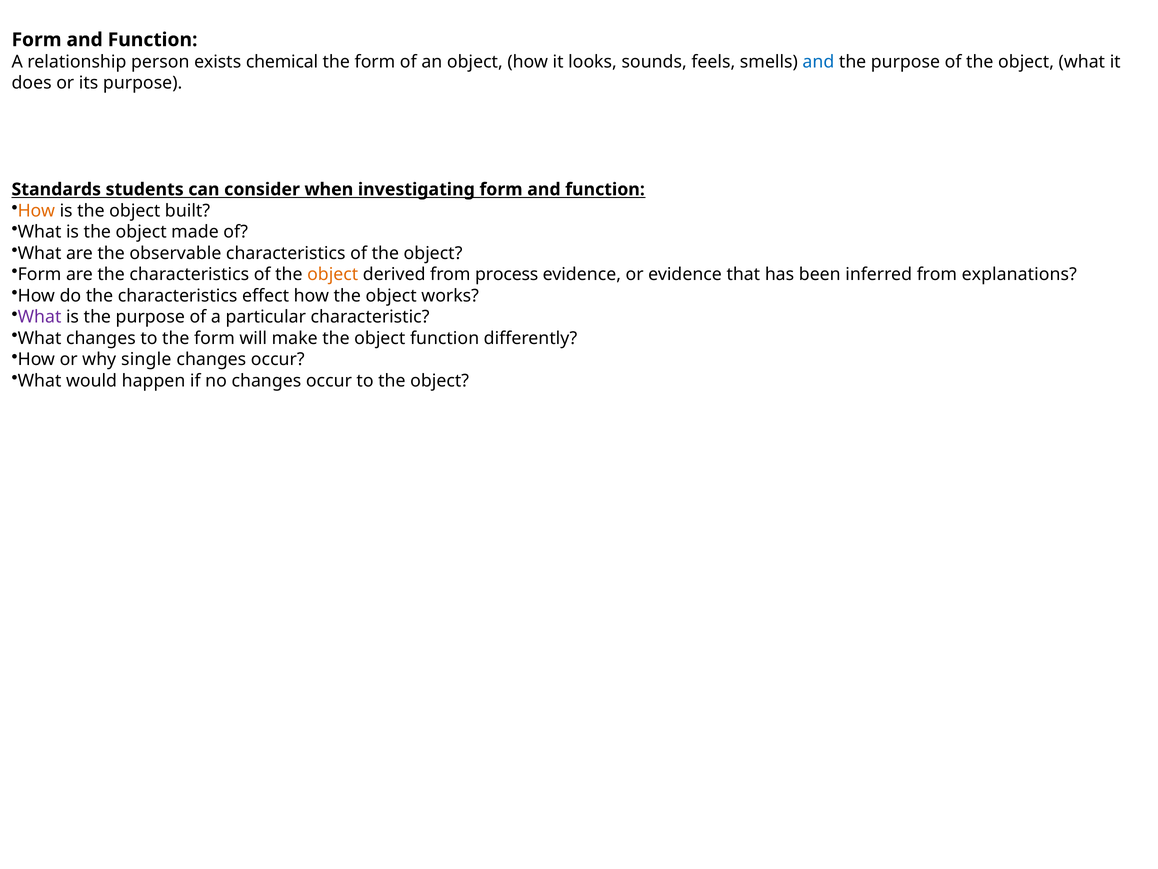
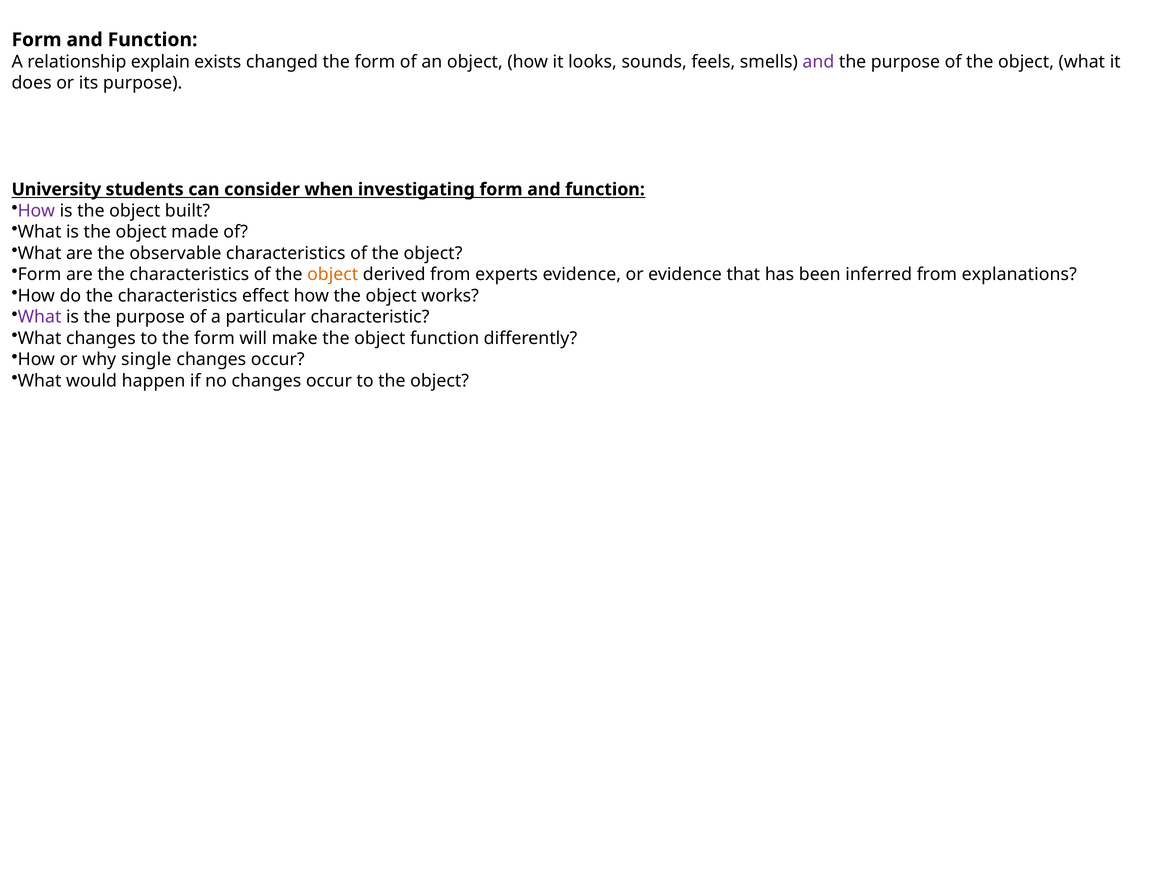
person: person -> explain
chemical: chemical -> changed
and at (818, 62) colour: blue -> purple
Standards: Standards -> University
How at (36, 211) colour: orange -> purple
process: process -> experts
